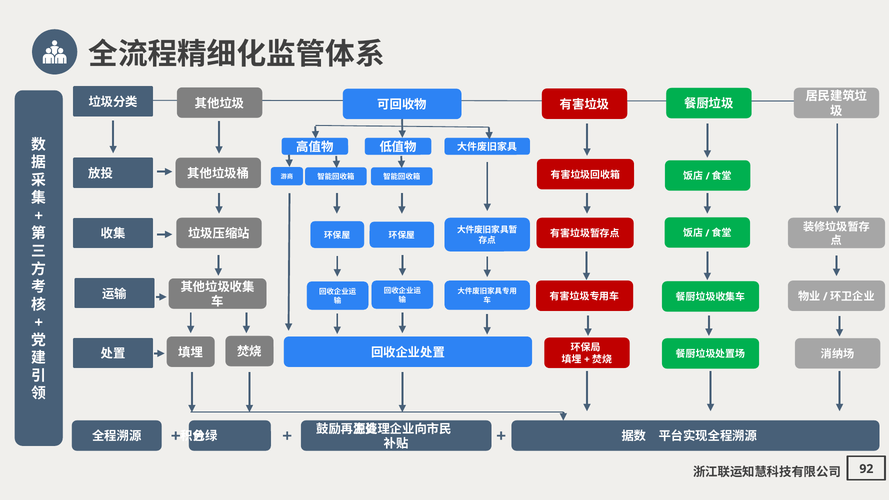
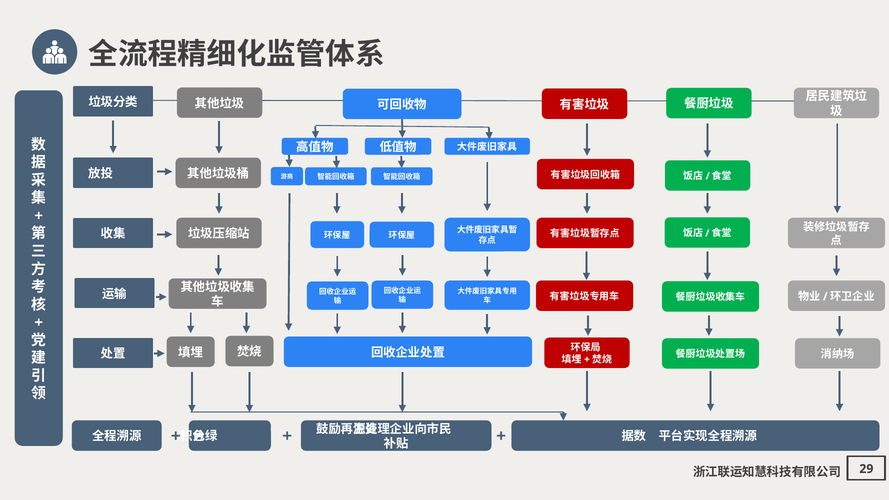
92: 92 -> 29
